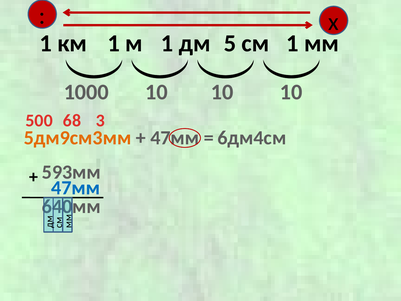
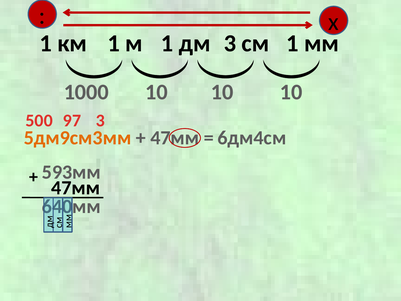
дм 5: 5 -> 3
68: 68 -> 97
47мм at (76, 188) colour: blue -> black
